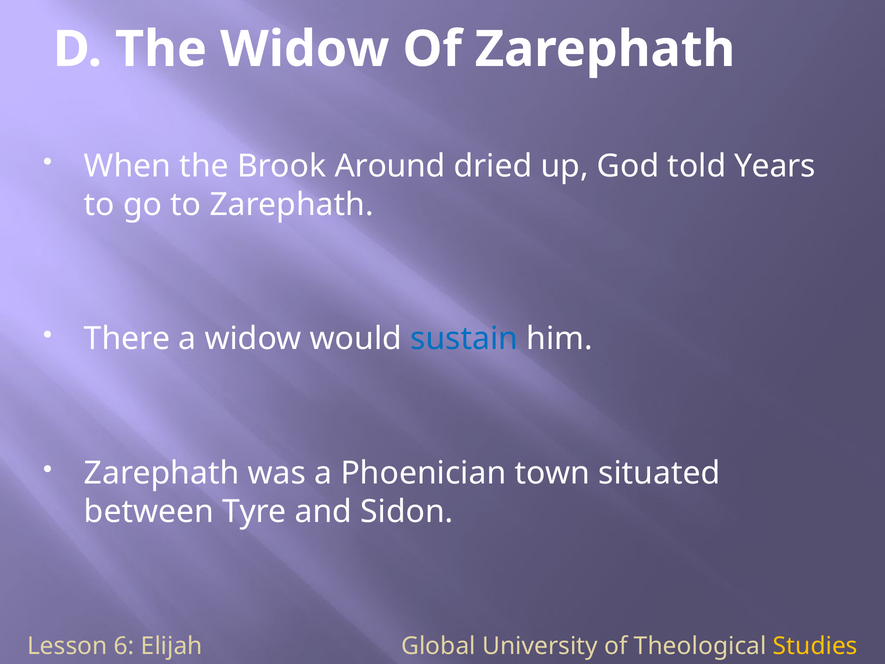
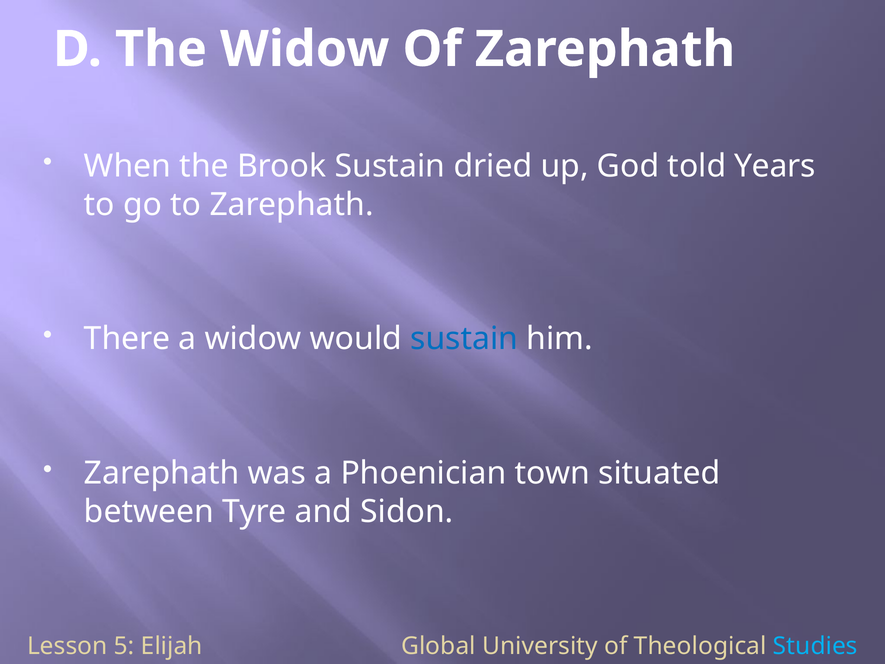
Brook Around: Around -> Sustain
6: 6 -> 5
Studies colour: yellow -> light blue
